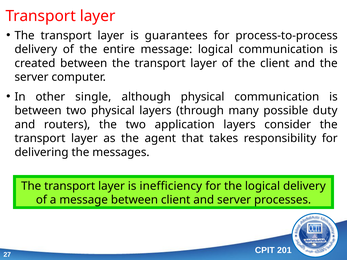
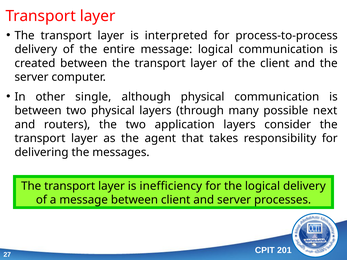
guarantees: guarantees -> interpreted
duty: duty -> next
